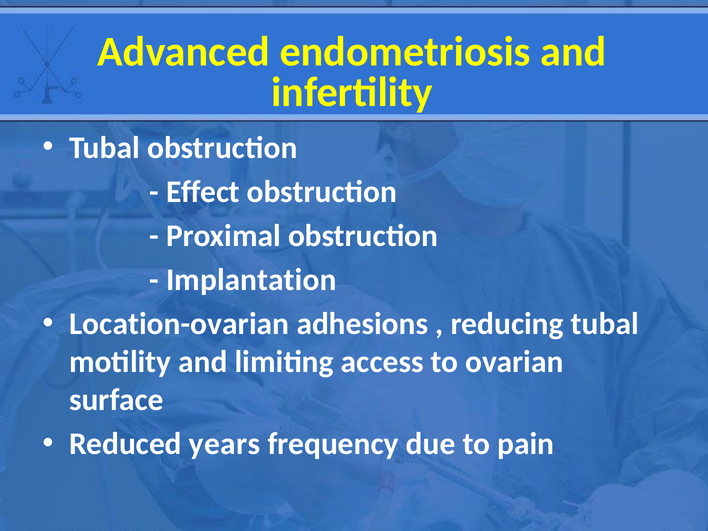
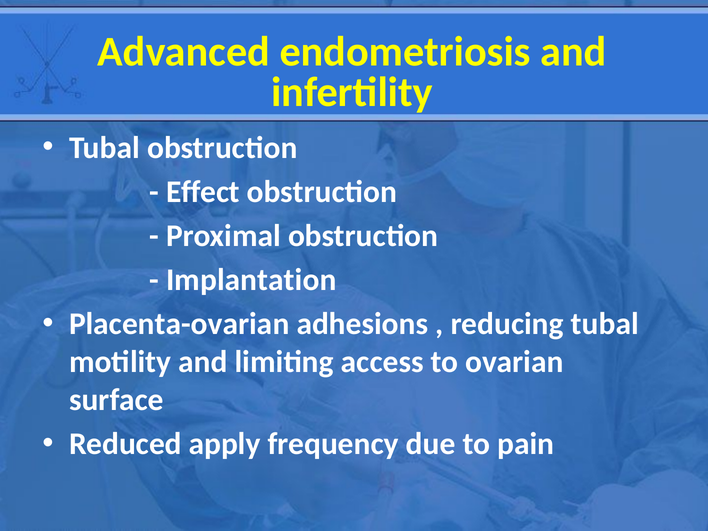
Location-ovarian: Location-ovarian -> Placenta-ovarian
years: years -> apply
